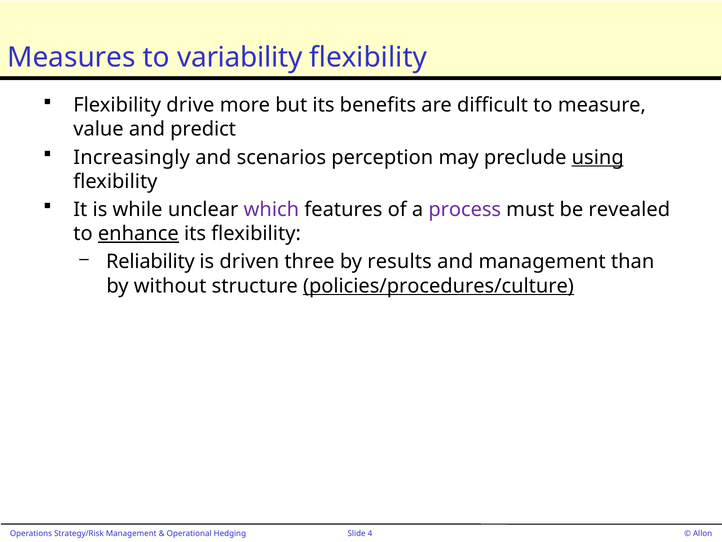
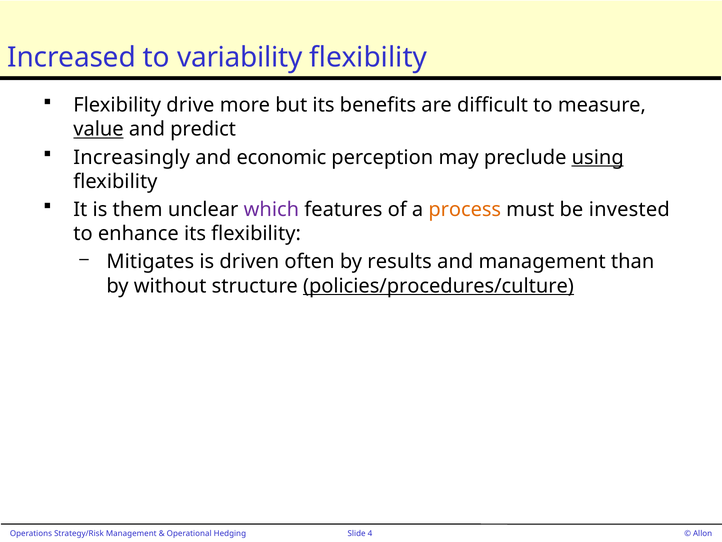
Measures: Measures -> Increased
value underline: none -> present
scenarios: scenarios -> economic
while: while -> them
process colour: purple -> orange
revealed: revealed -> invested
enhance underline: present -> none
Reliability: Reliability -> Mitigates
three: three -> often
